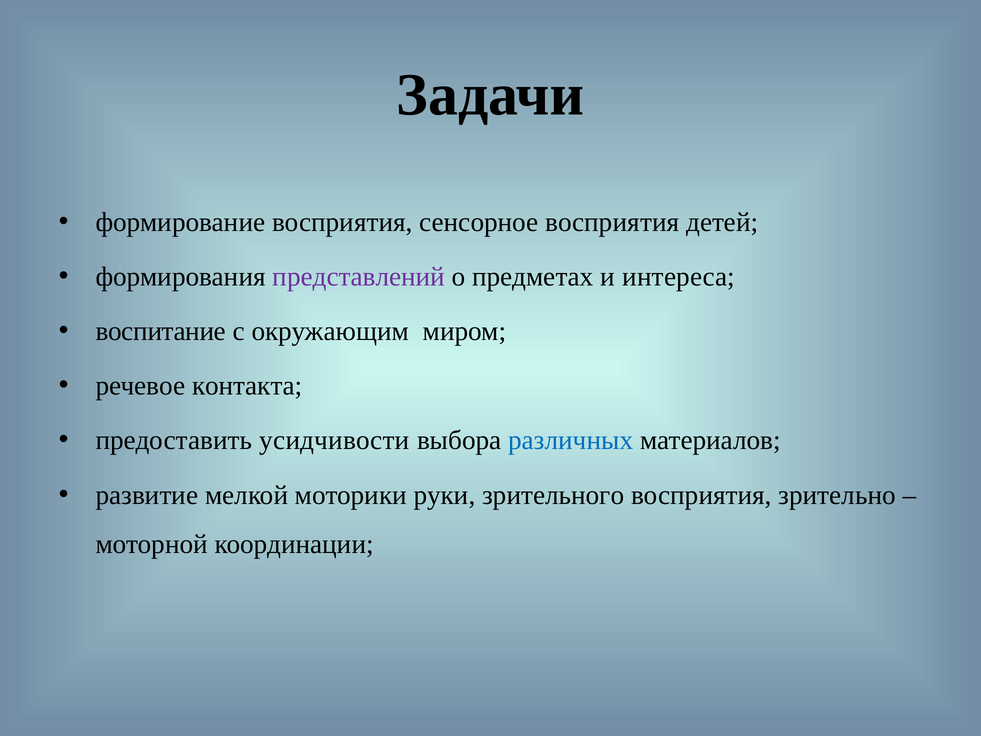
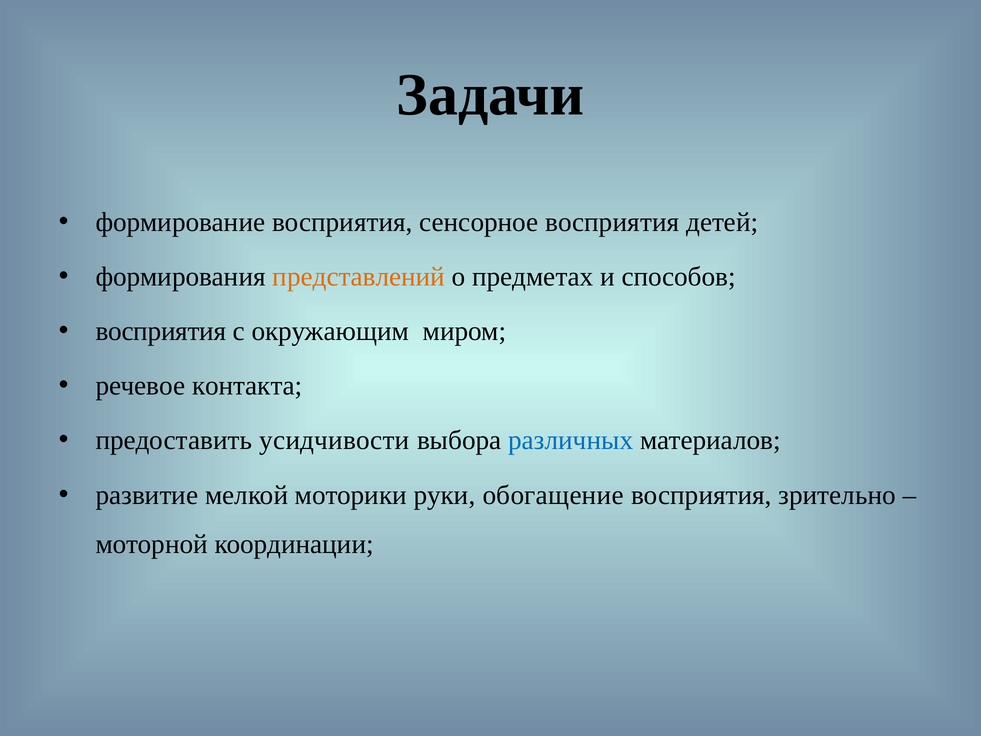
представлений colour: purple -> orange
интереса: интереса -> способов
воспитание at (161, 331): воспитание -> восприятия
зрительного: зрительного -> обогащение
